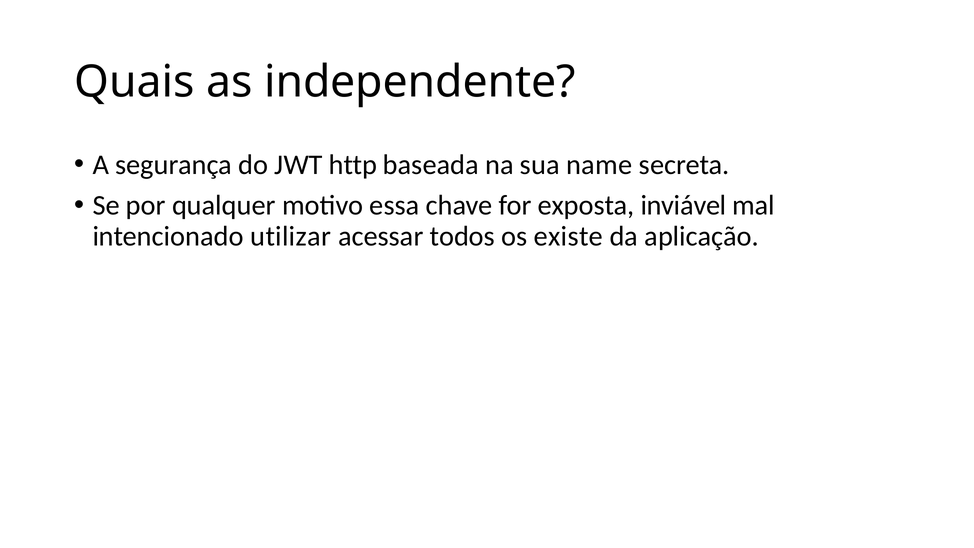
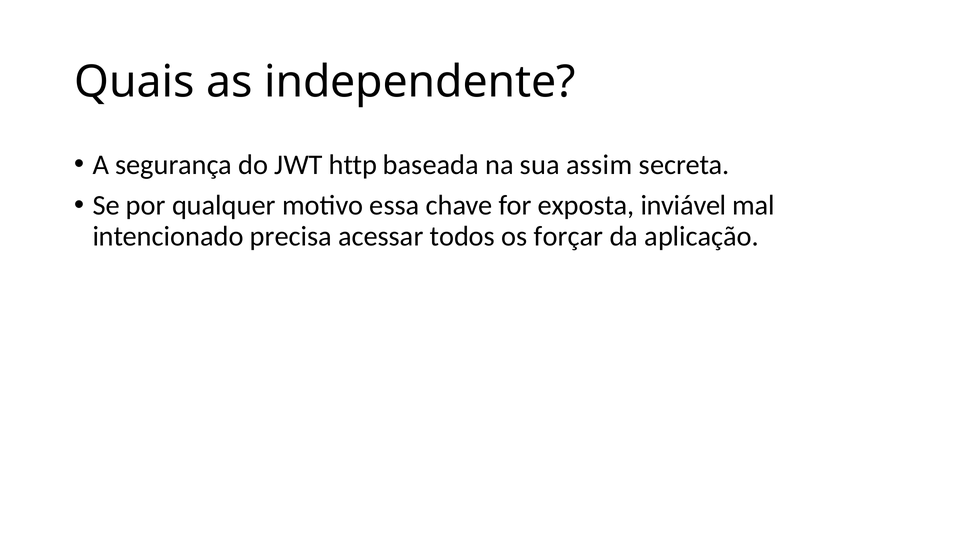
name: name -> assim
utilizar: utilizar -> precisa
existe: existe -> forçar
